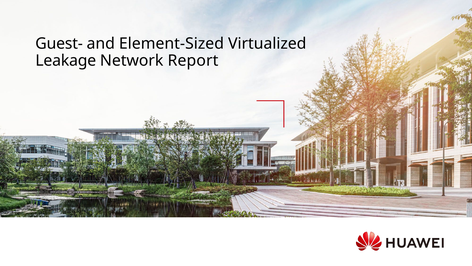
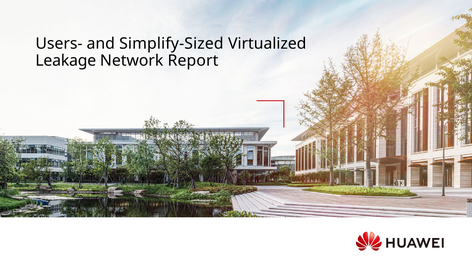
Guest-: Guest- -> Users-
Element-Sized: Element-Sized -> Simplify-Sized
